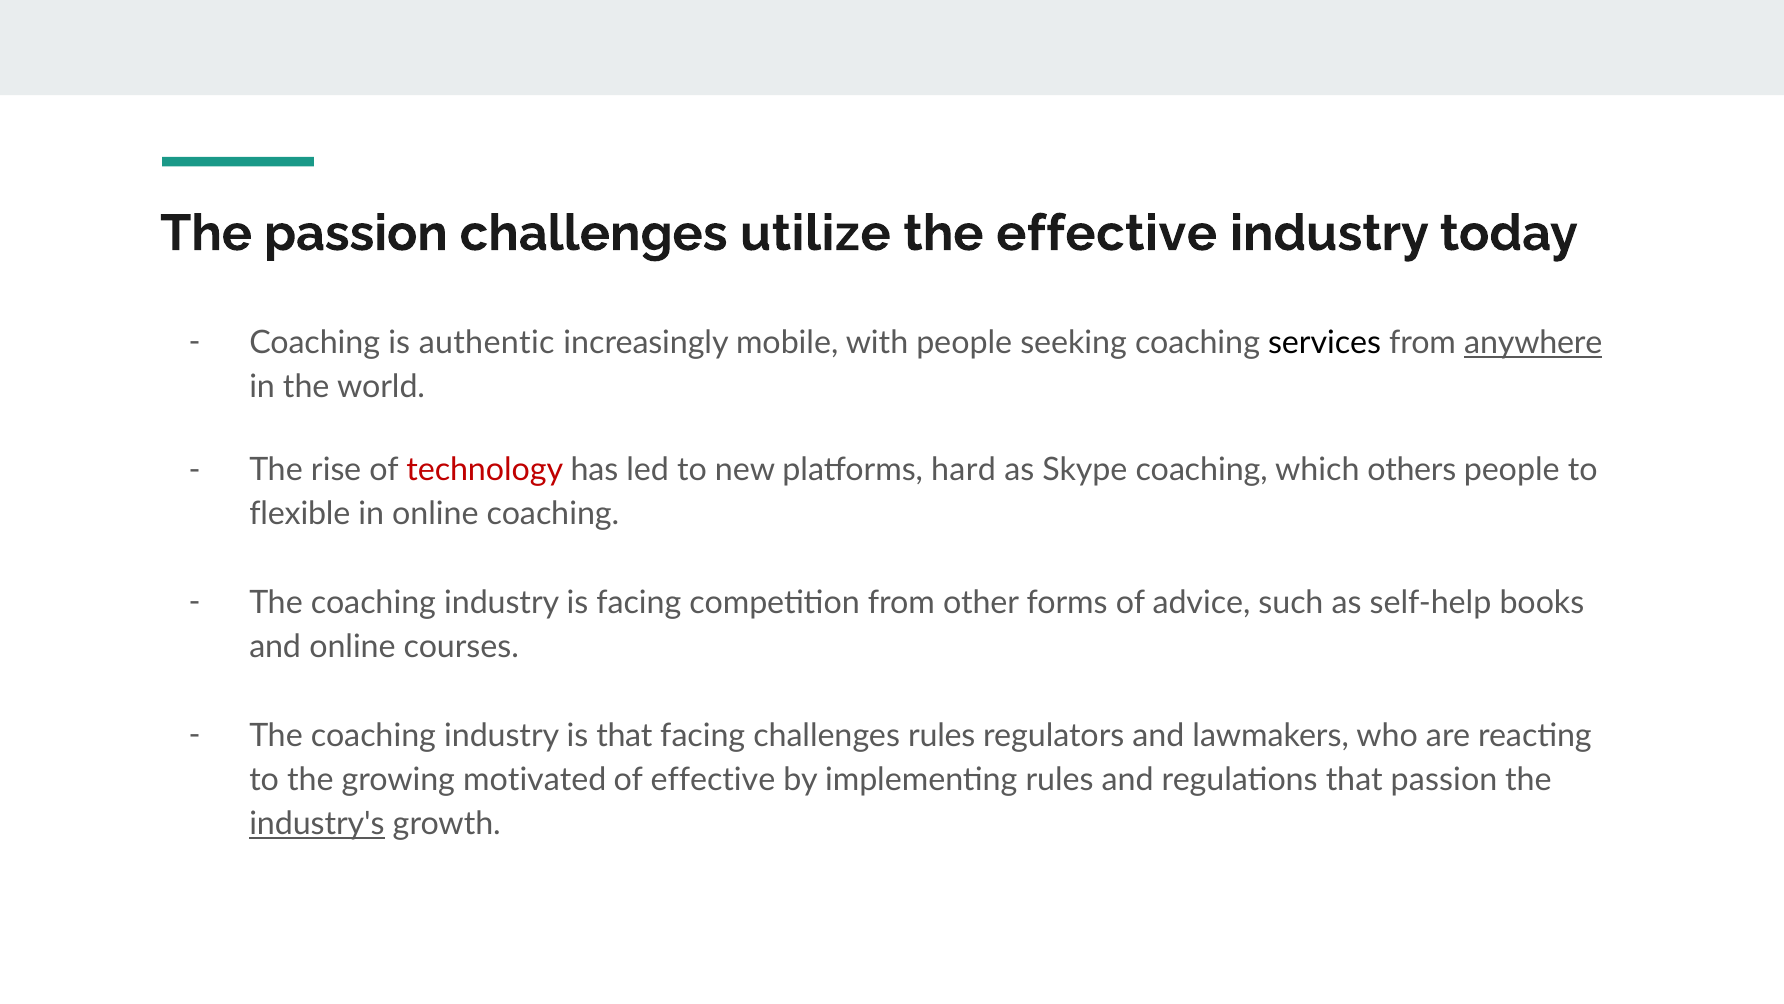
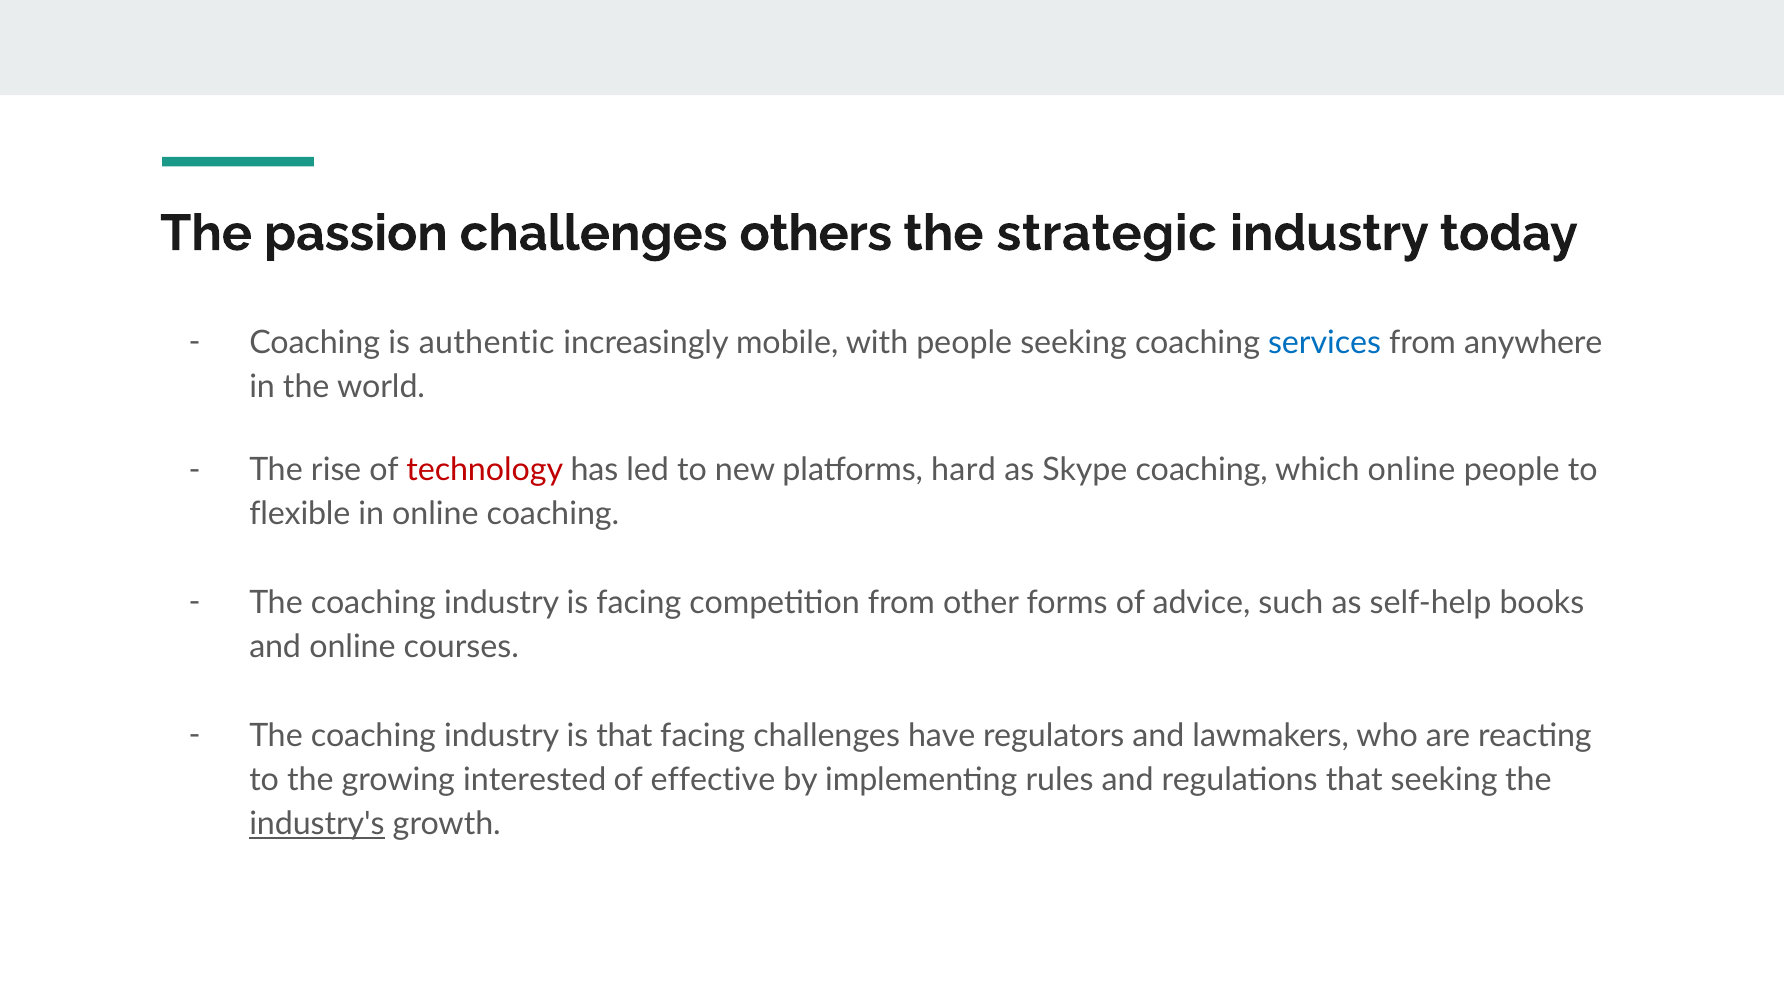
utilize: utilize -> others
the effective: effective -> strategic
services colour: black -> blue
anywhere underline: present -> none
which others: others -> online
challenges rules: rules -> have
motivated: motivated -> interested
that passion: passion -> seeking
